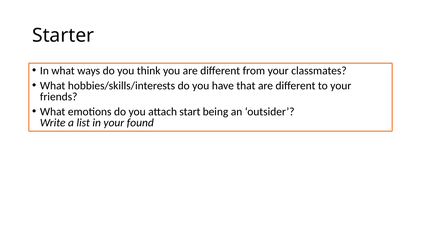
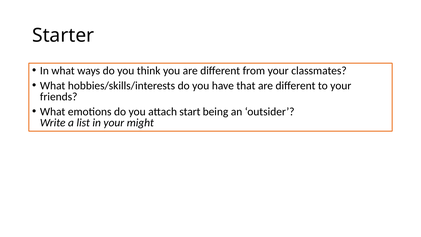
found: found -> might
